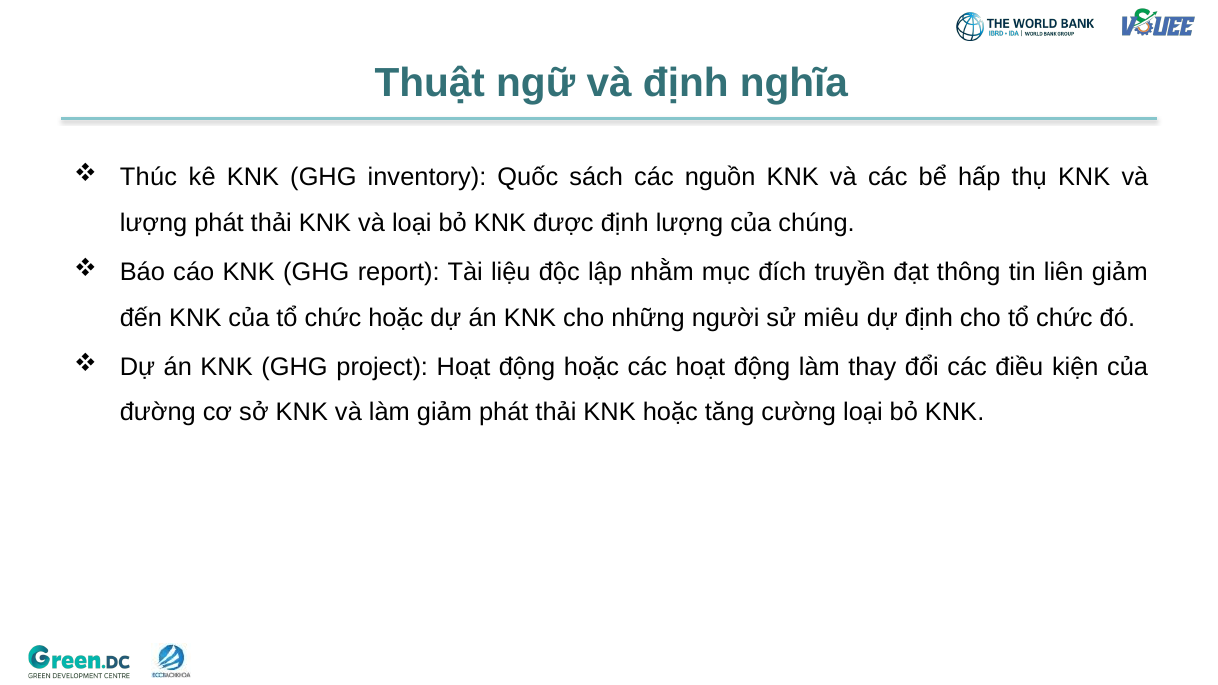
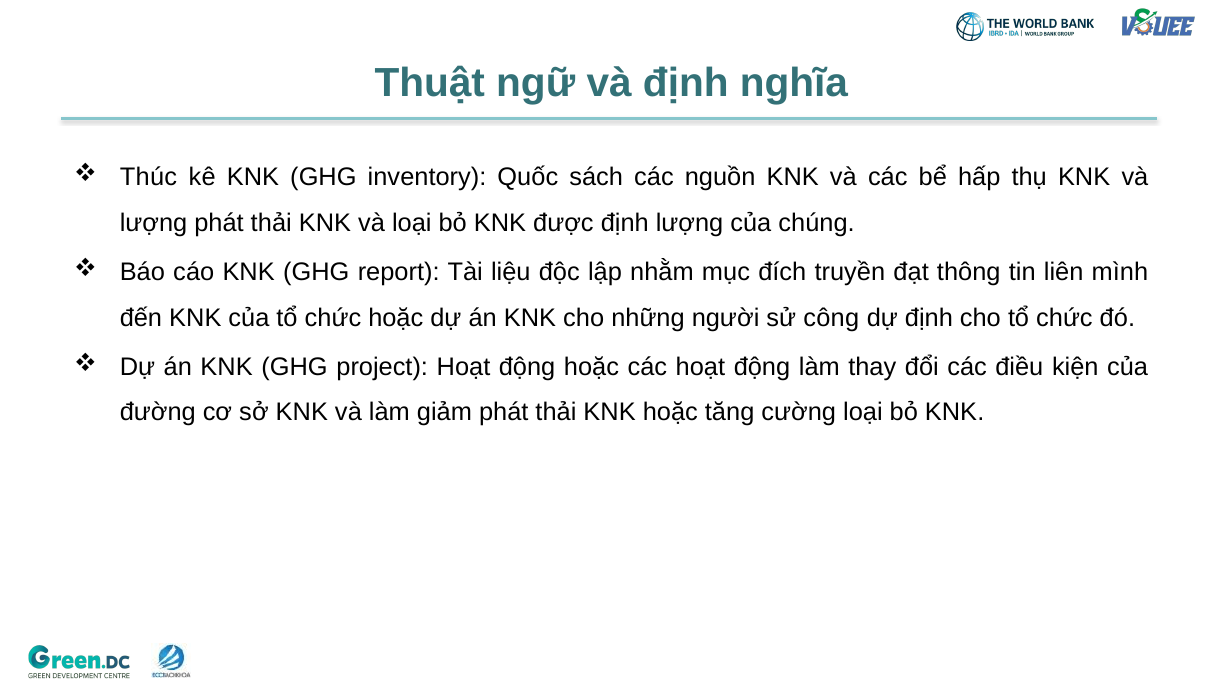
liên giảm: giảm -> mình
miêu: miêu -> công
